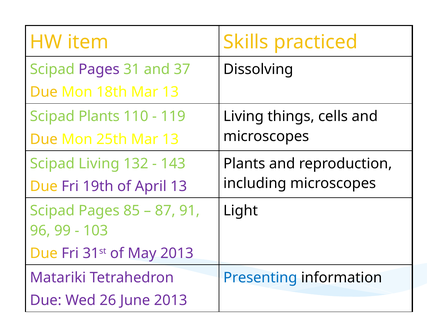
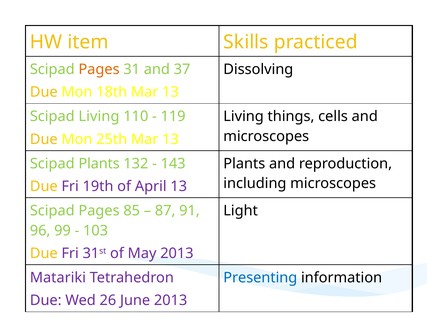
Pages at (99, 69) colour: purple -> orange
Scipad Plants: Plants -> Living
Scipad Living: Living -> Plants
